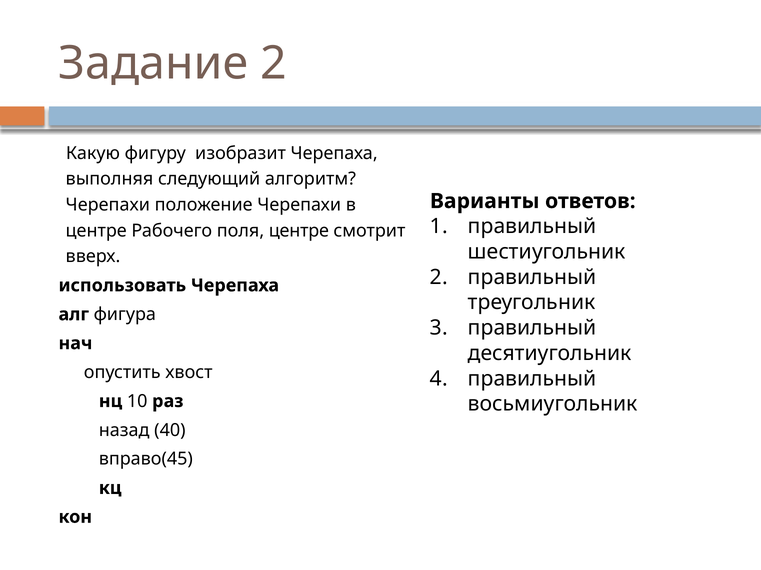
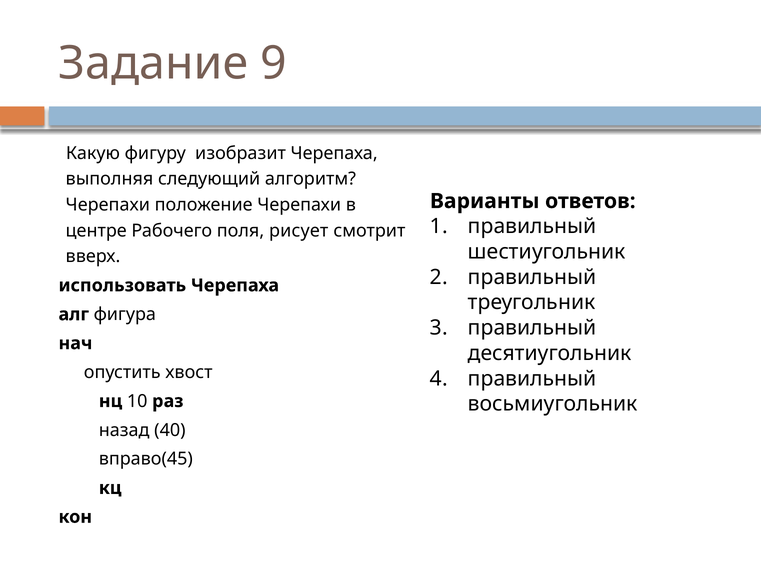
Задание 2: 2 -> 9
поля центре: центре -> рисует
